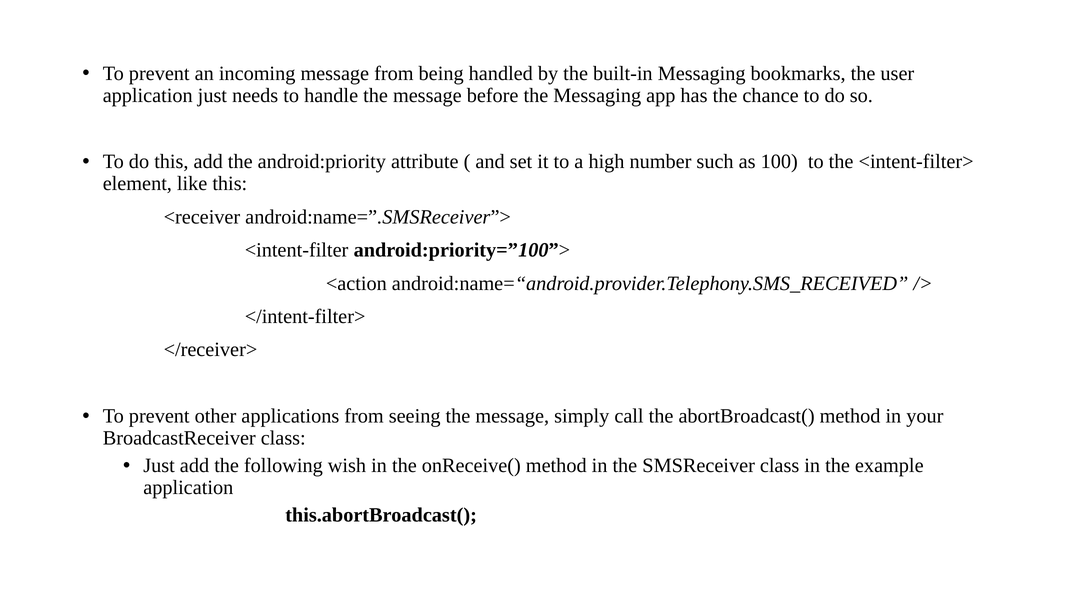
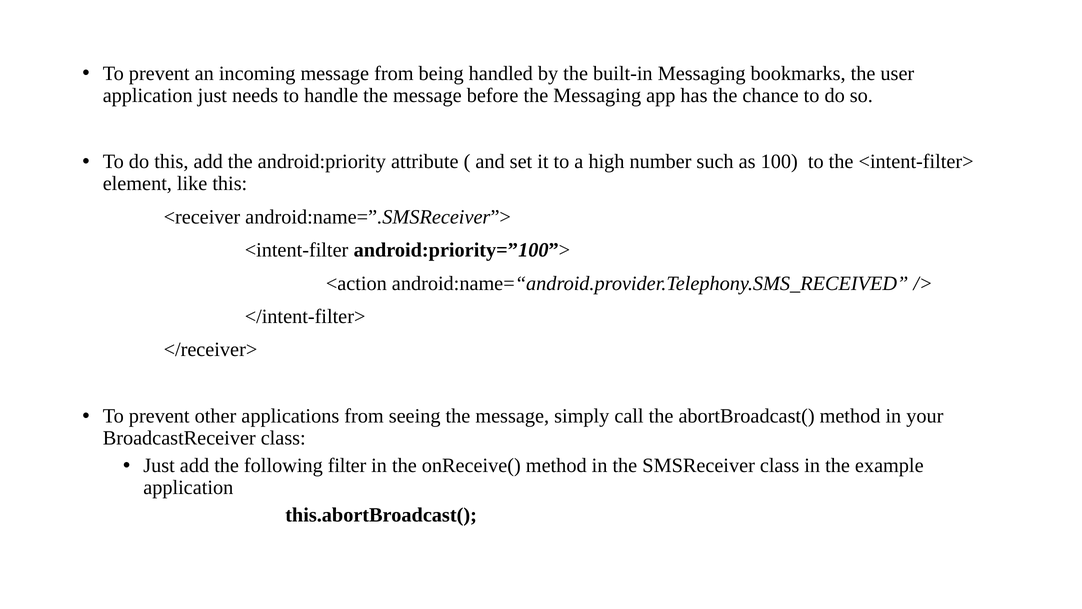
wish: wish -> filter
